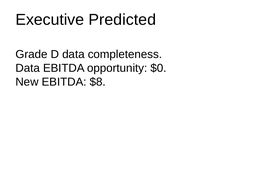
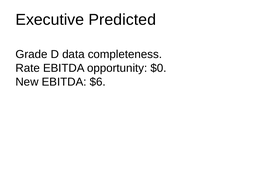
Data at (28, 68): Data -> Rate
$8: $8 -> $6
